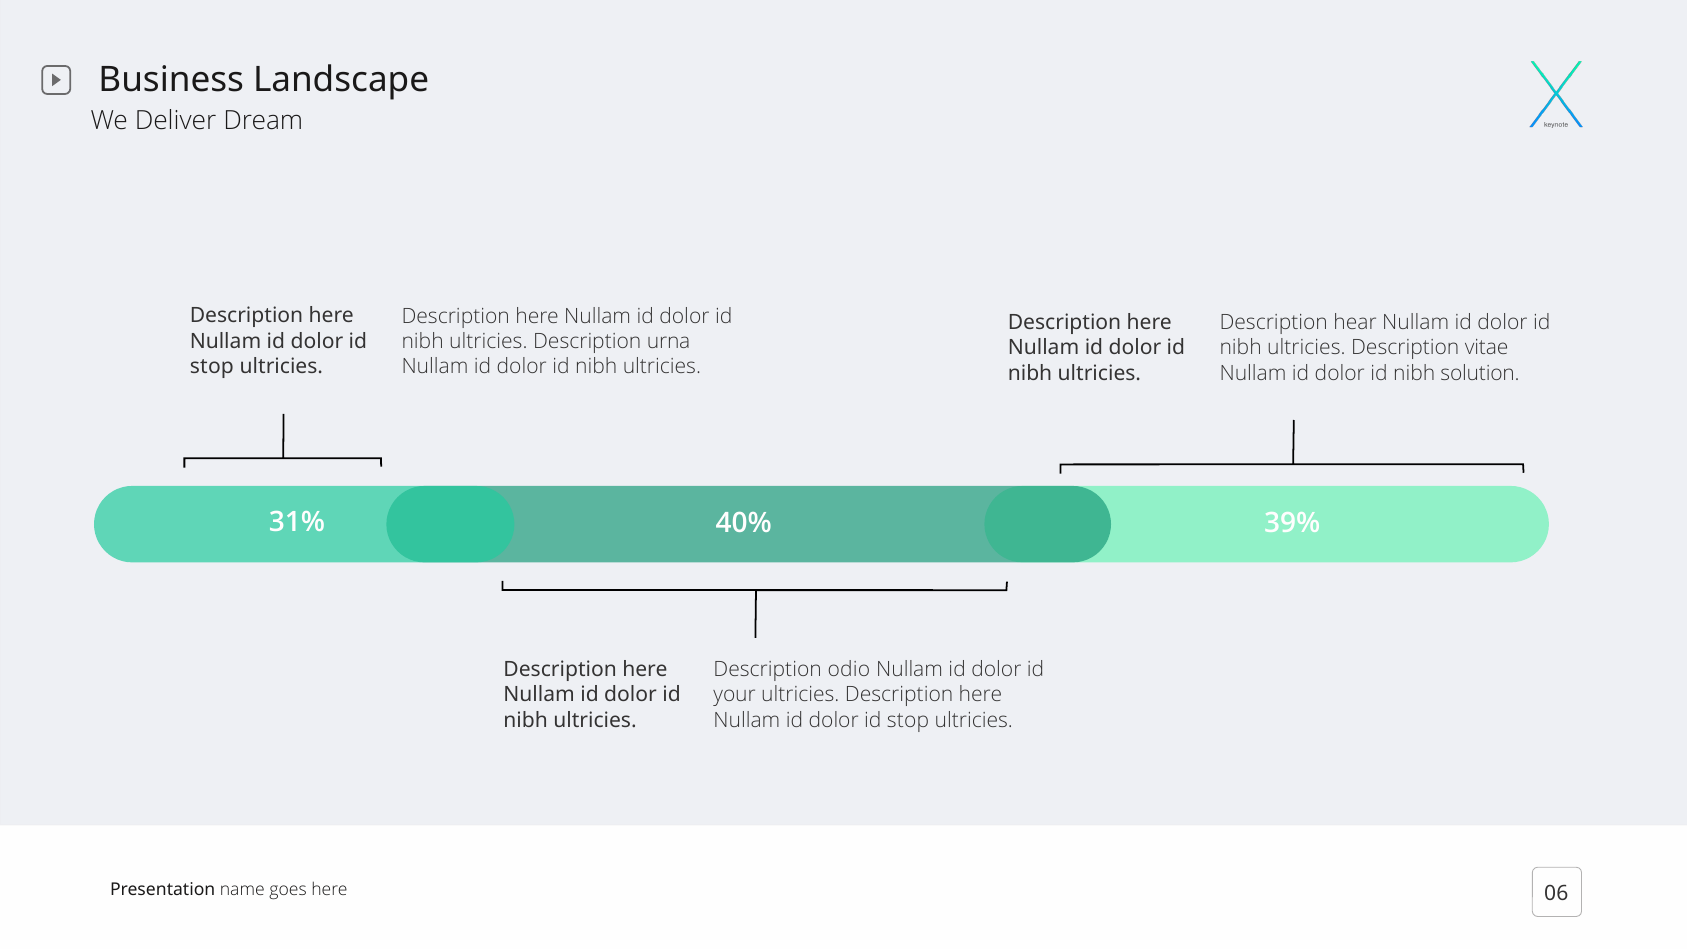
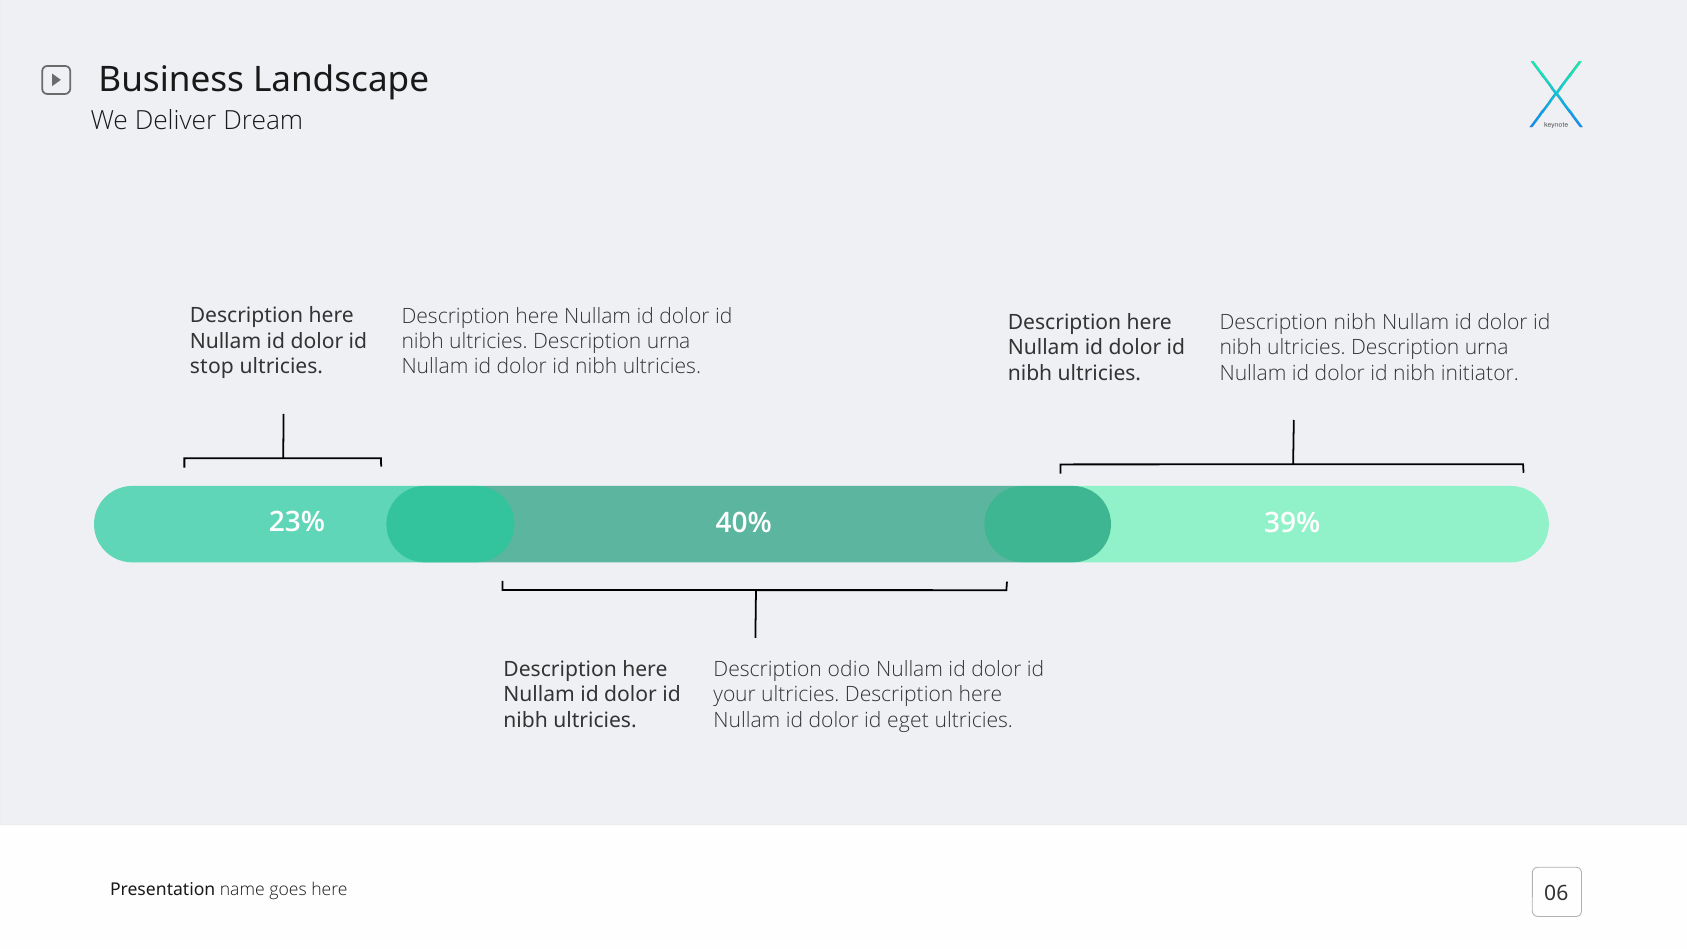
Description hear: hear -> nibh
vitae at (1487, 348): vitae -> urna
solution: solution -> initiator
31%: 31% -> 23%
stop at (908, 720): stop -> eget
